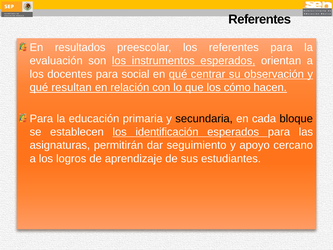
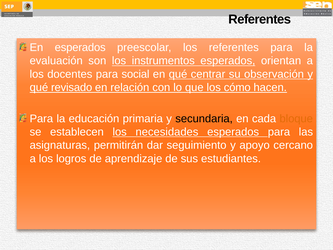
En resultados: resultados -> esperados
resultan: resultan -> revisado
bloque colour: black -> orange
identificación: identificación -> necesidades
